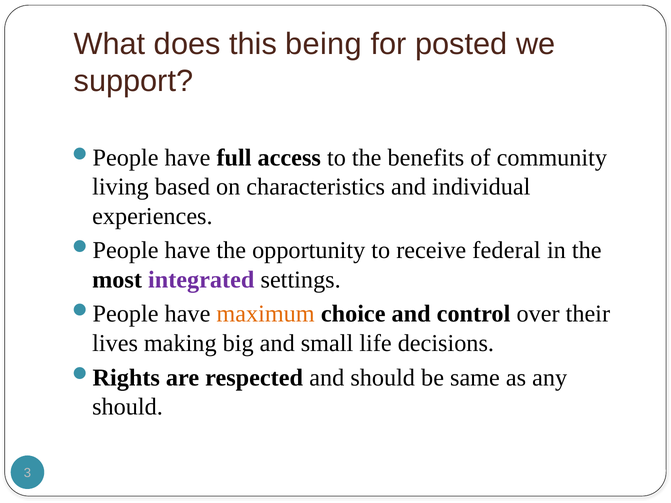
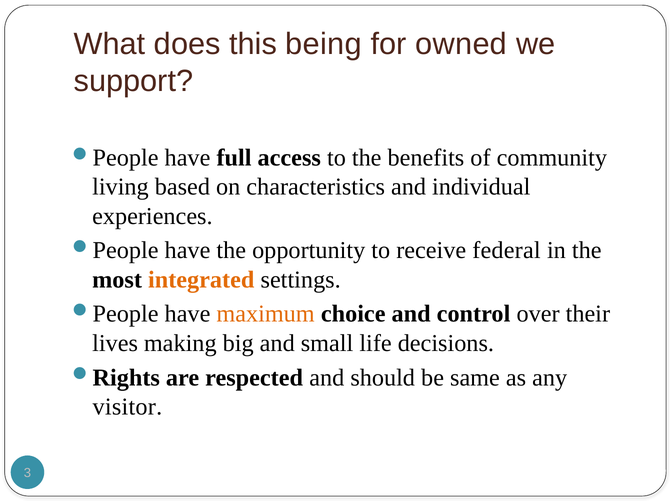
posted: posted -> owned
integrated colour: purple -> orange
should at (128, 407): should -> visitor
